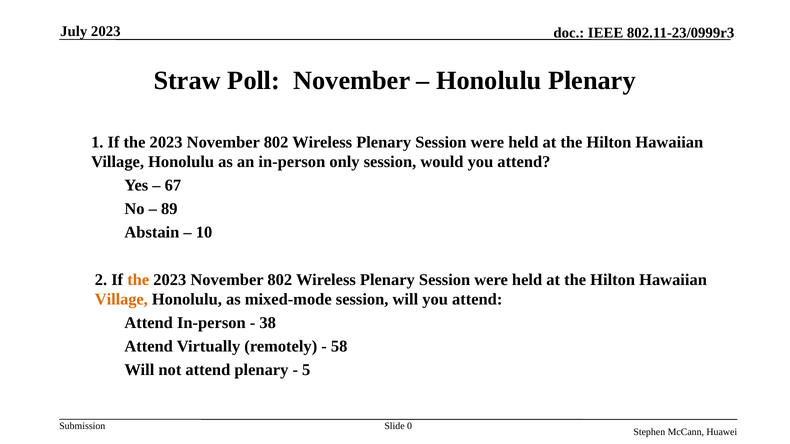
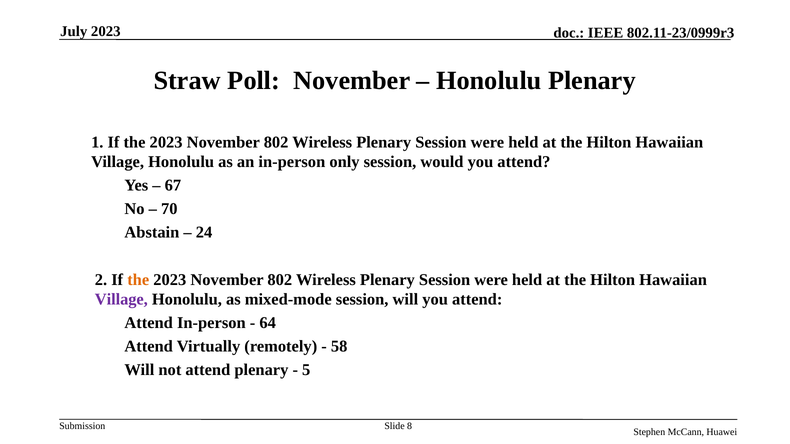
89: 89 -> 70
10: 10 -> 24
Village at (121, 300) colour: orange -> purple
38: 38 -> 64
0: 0 -> 8
